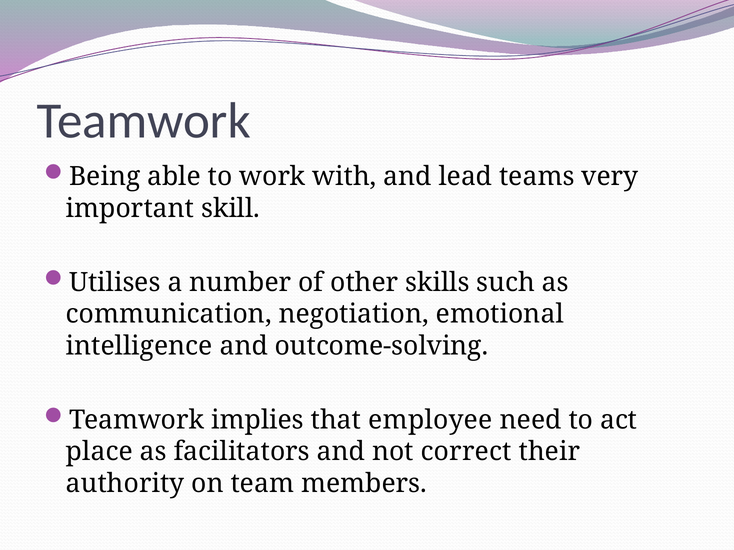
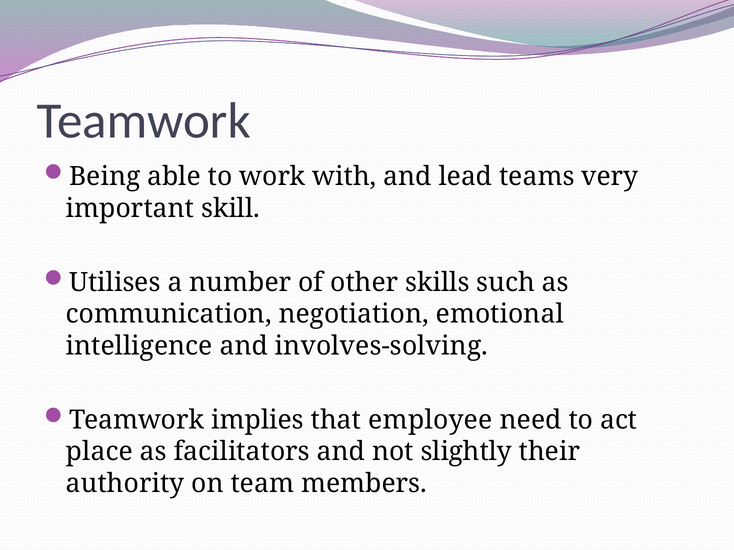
outcome-solving: outcome-solving -> involves-solving
correct: correct -> slightly
